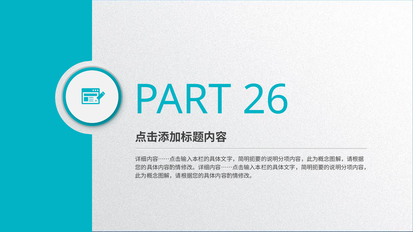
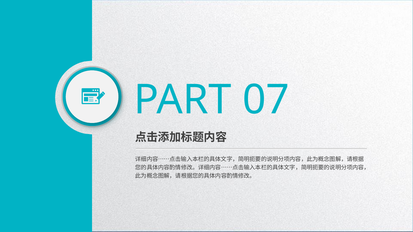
26: 26 -> 07
